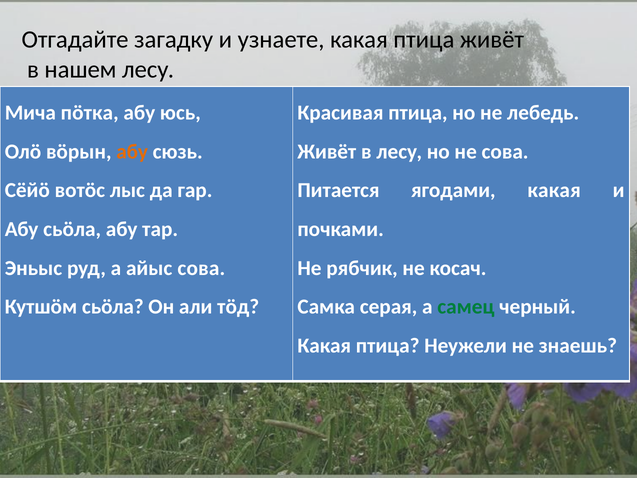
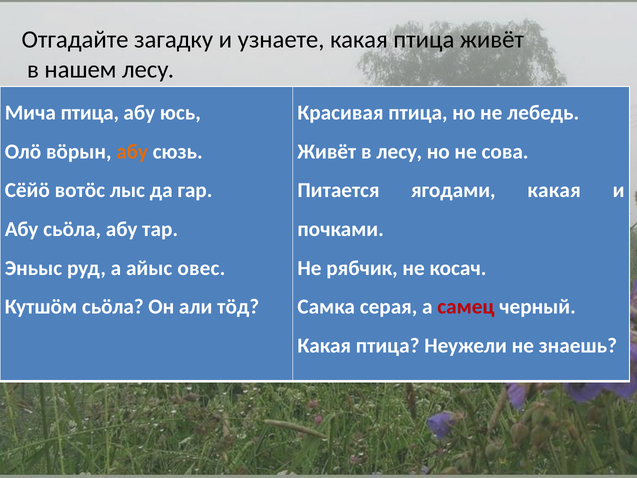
Мича пöтка: пöтка -> птица
айыс сова: сова -> овес
самец colour: green -> red
